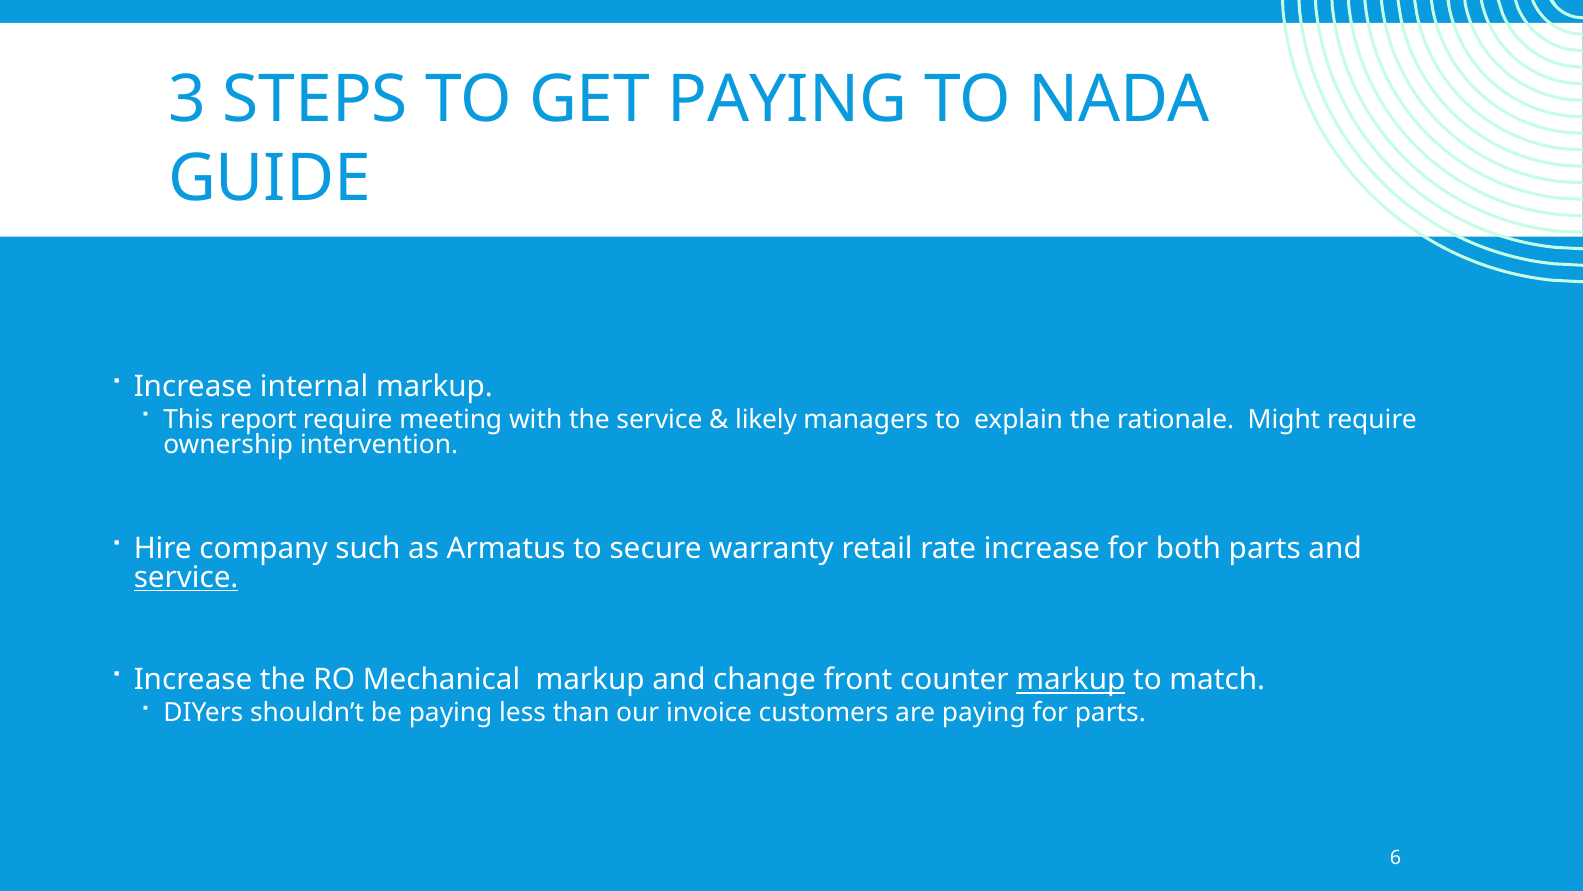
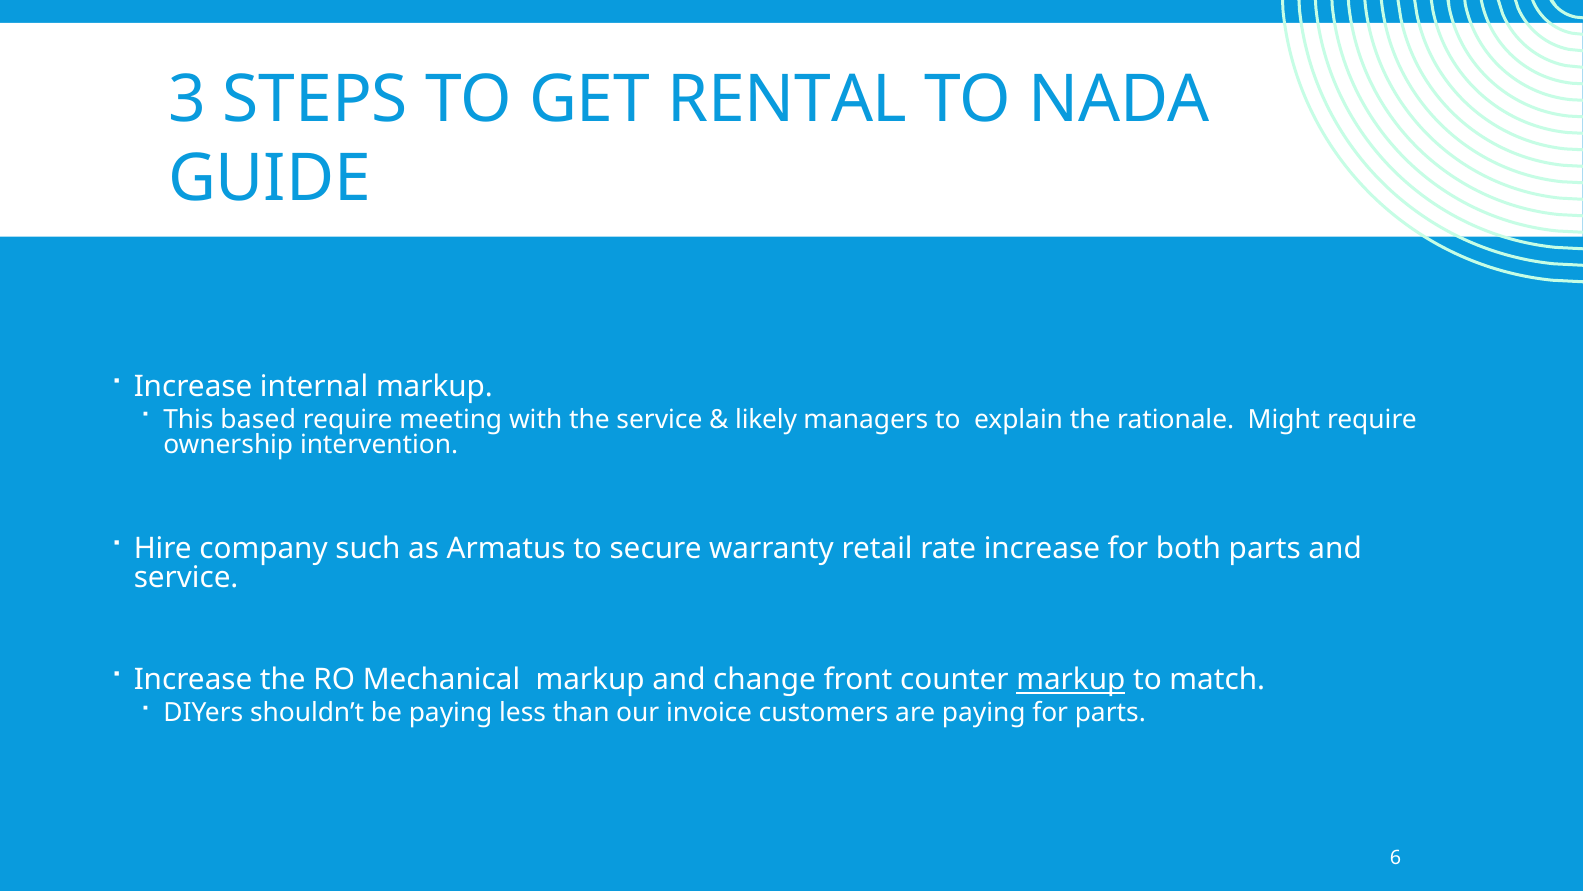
GET PAYING: PAYING -> RENTAL
report: report -> based
service at (186, 577) underline: present -> none
